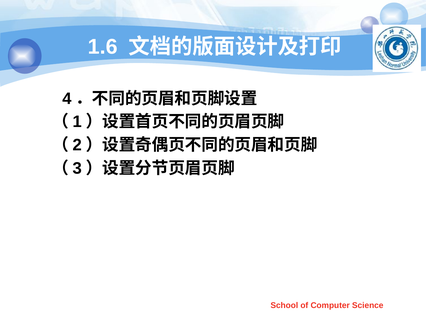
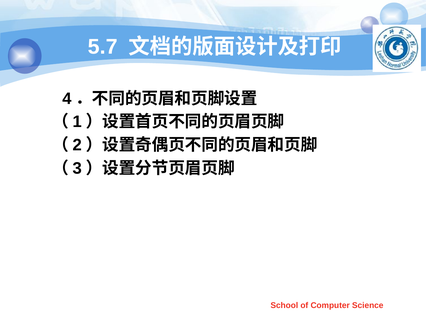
1.6: 1.6 -> 5.7
